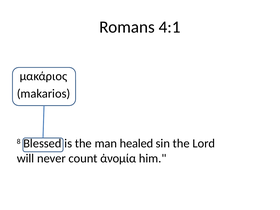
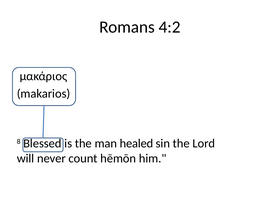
4:1: 4:1 -> 4:2
ἀνομία: ἀνομία -> hēmōn
